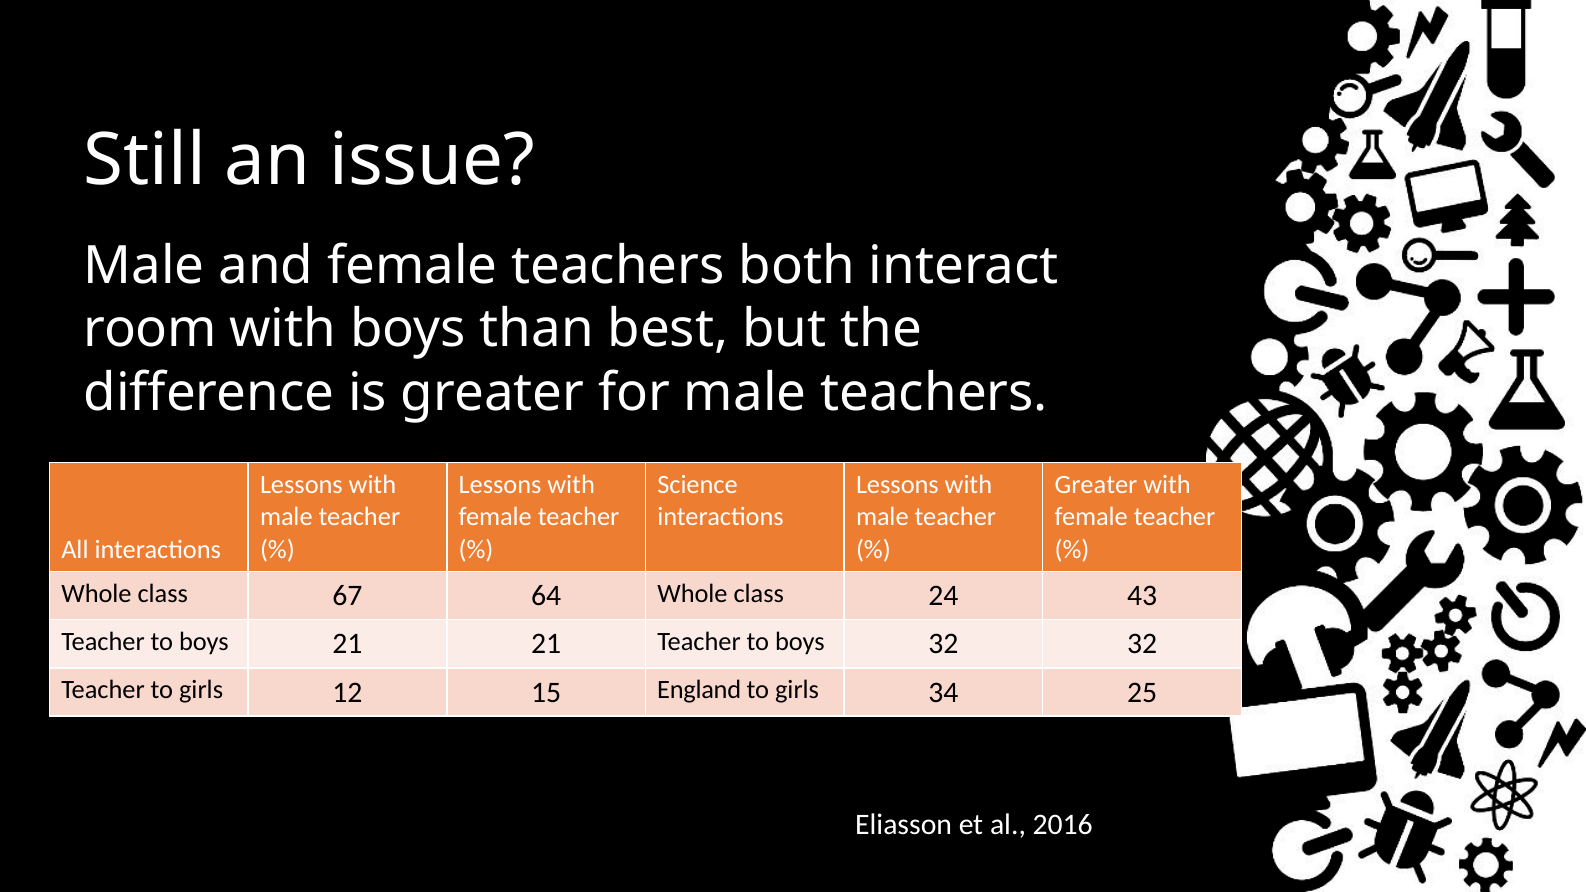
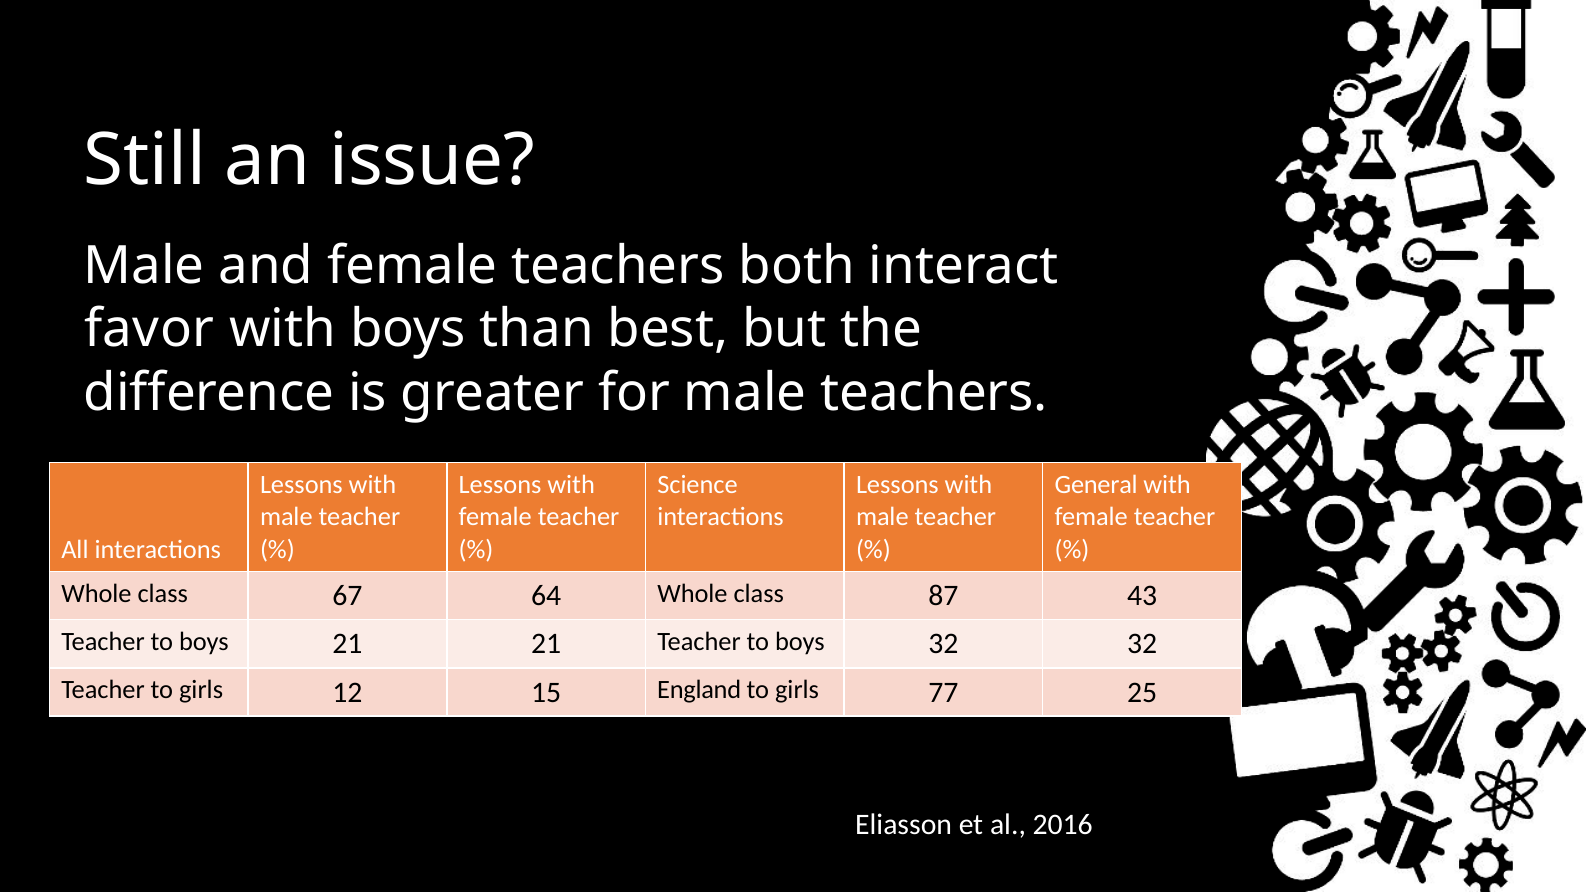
room: room -> favor
Greater at (1096, 485): Greater -> General
24: 24 -> 87
34: 34 -> 77
